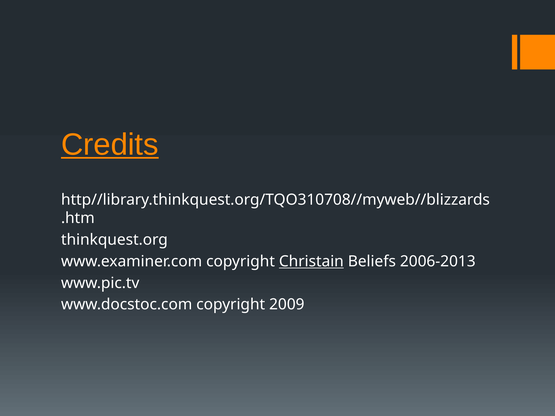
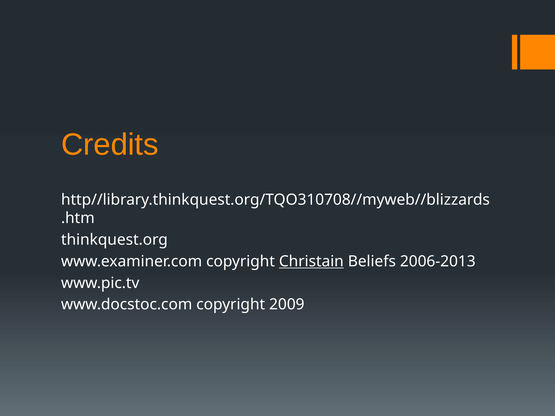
Credits underline: present -> none
